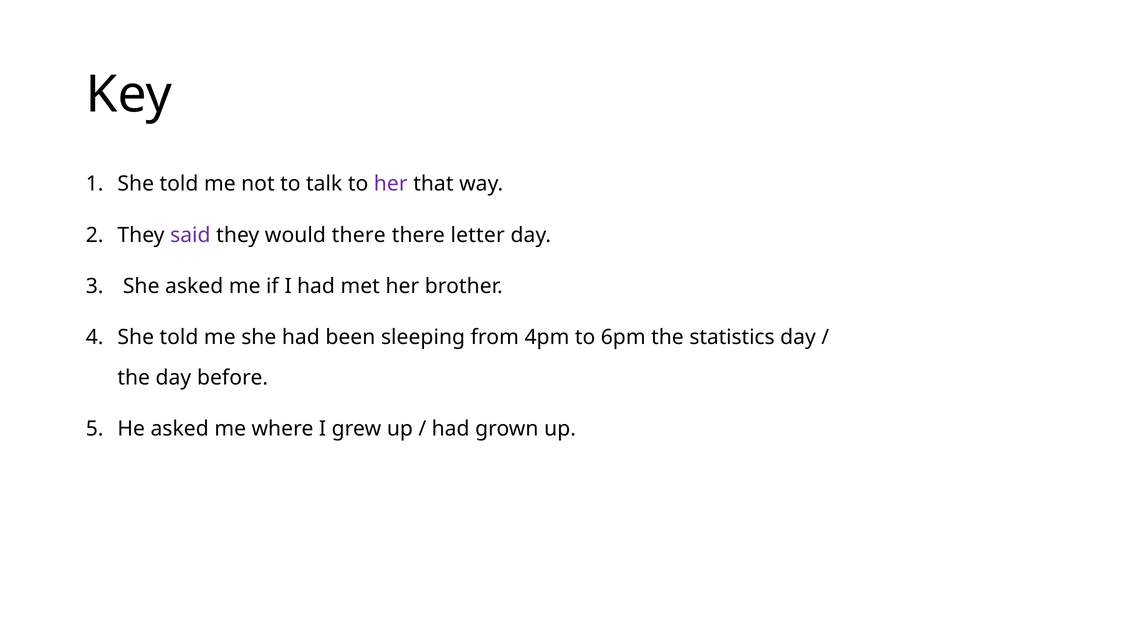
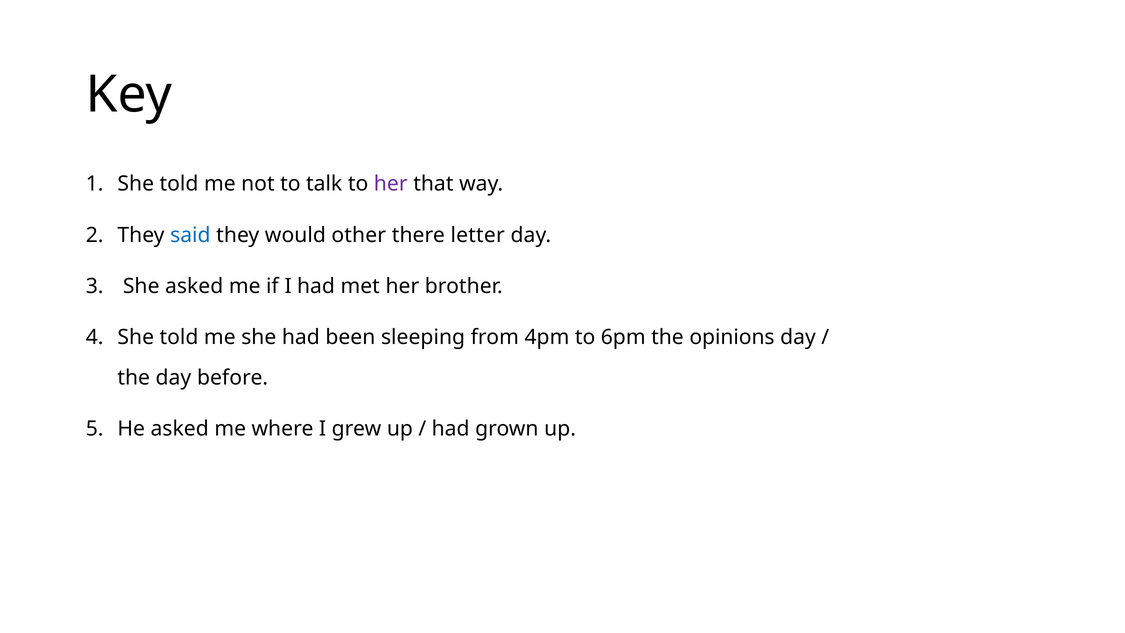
said colour: purple -> blue
would there: there -> other
statistics: statistics -> opinions
